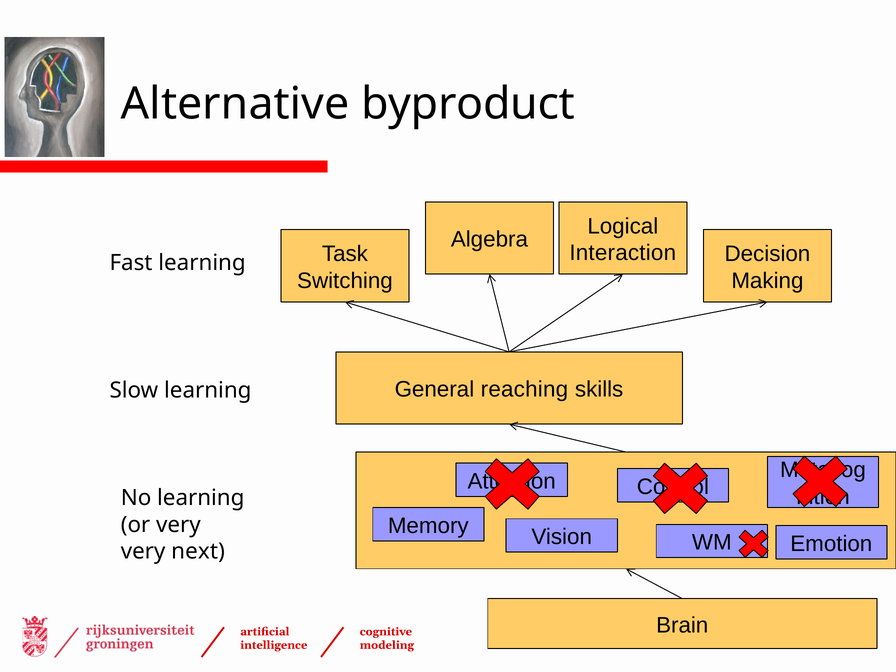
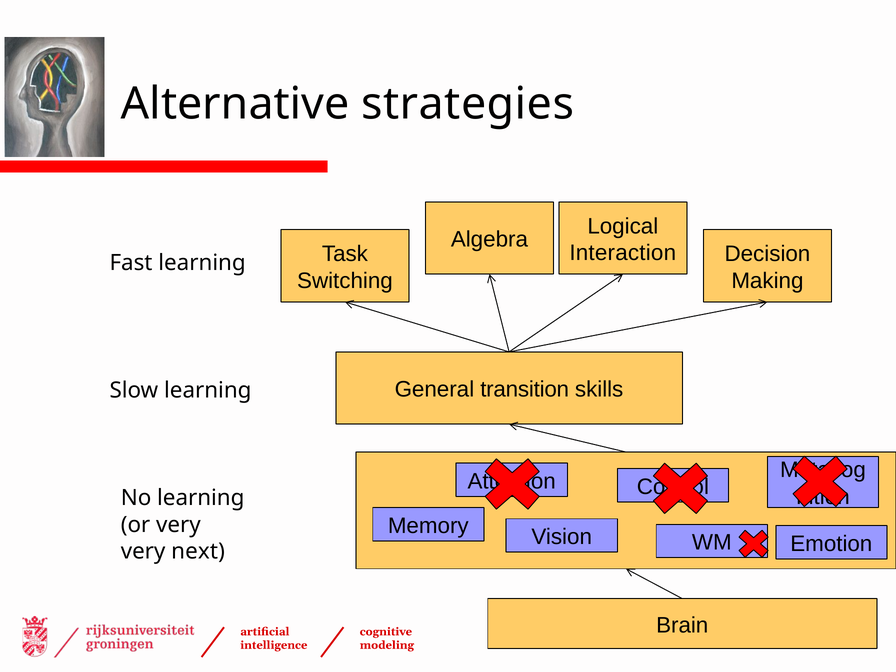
byproduct: byproduct -> strategies
reaching: reaching -> transition
